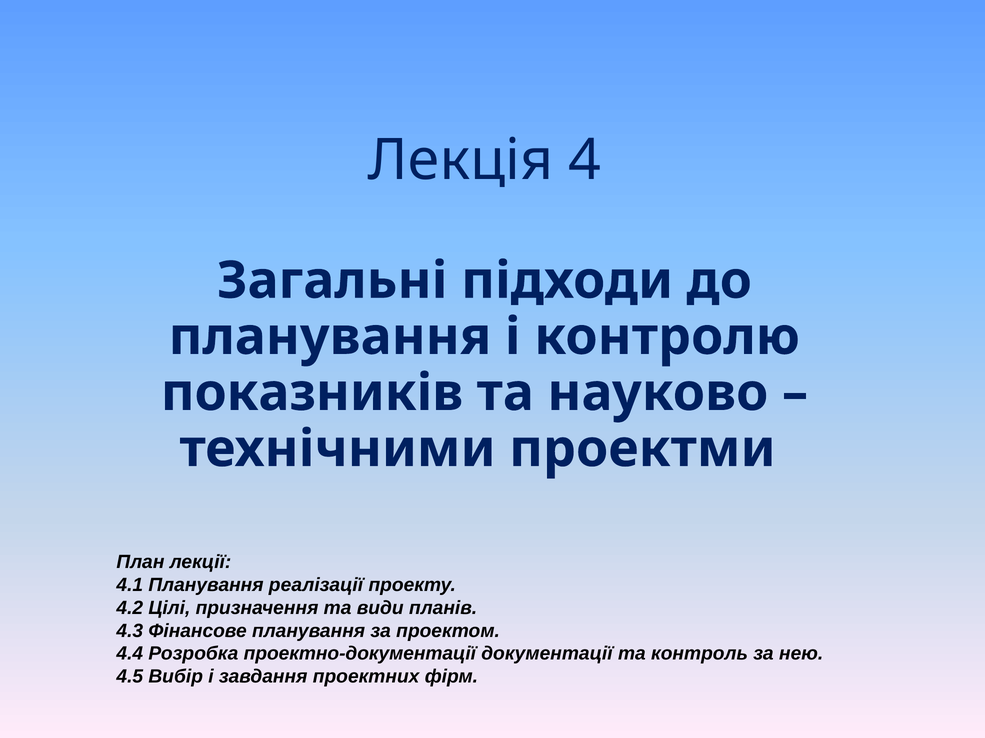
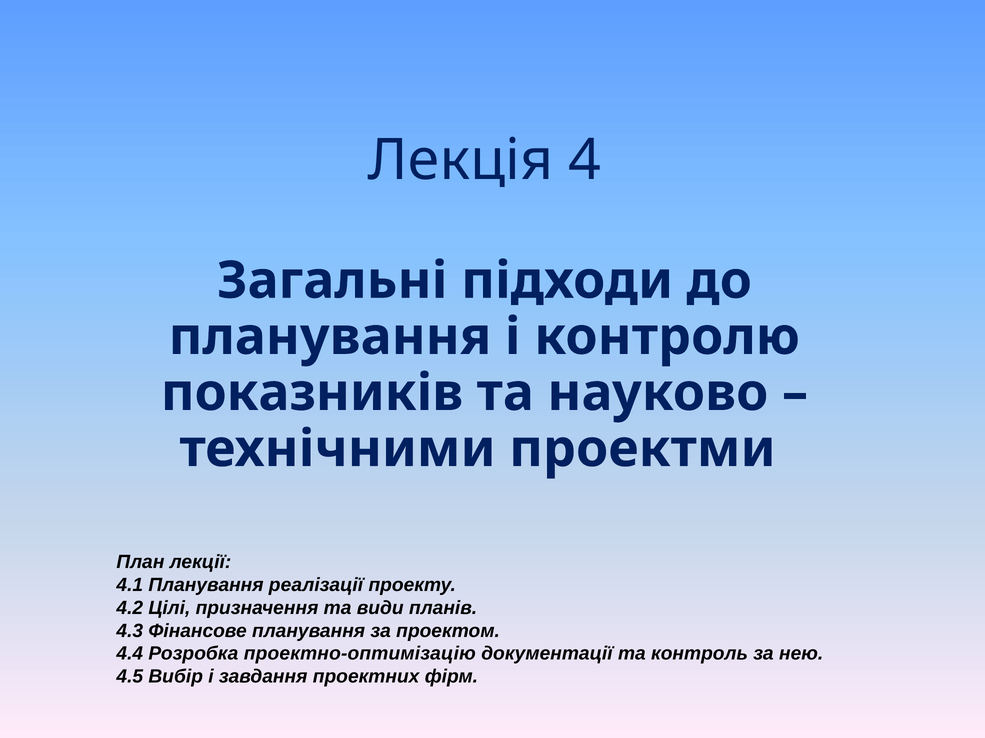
проектно-документації: проектно-документації -> проектно-оптимізацію
